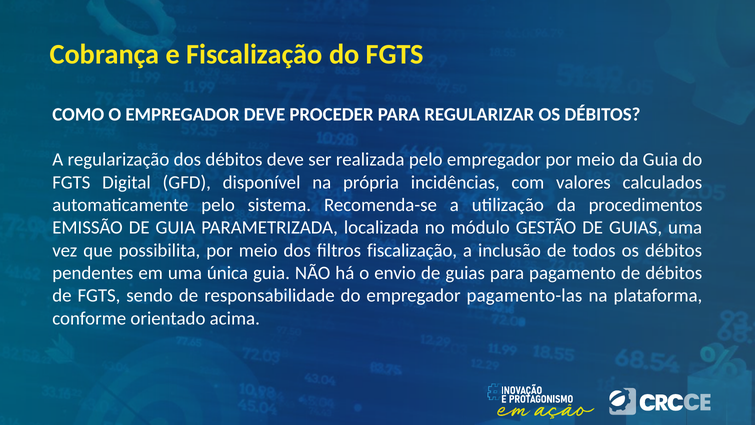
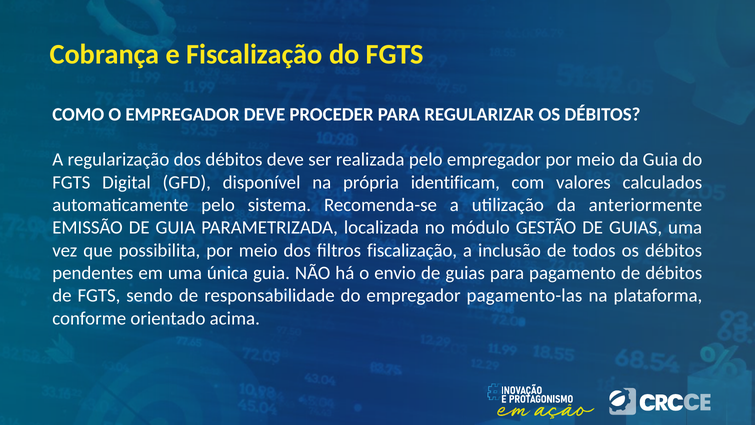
incidências: incidências -> identificam
procedimentos: procedimentos -> anteriormente
